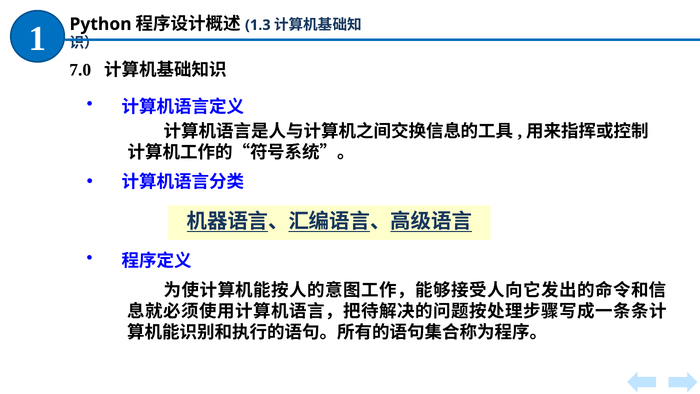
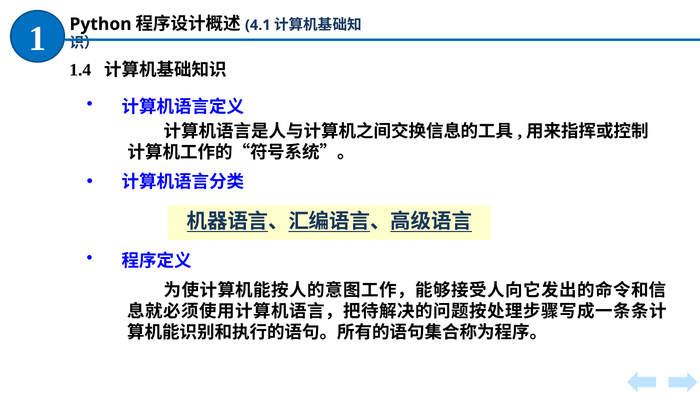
1.3: 1.3 -> 4.1
7.0: 7.0 -> 1.4
